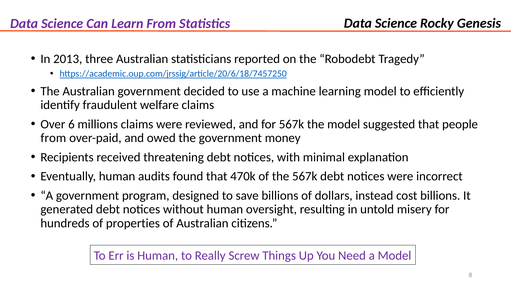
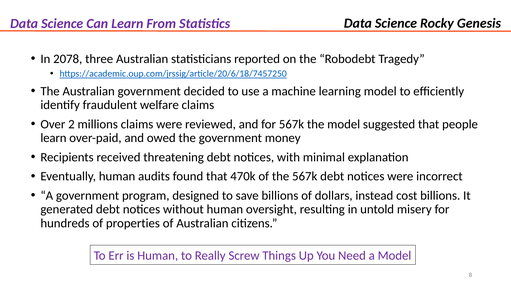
2013: 2013 -> 2078
6: 6 -> 2
from at (53, 138): from -> learn
